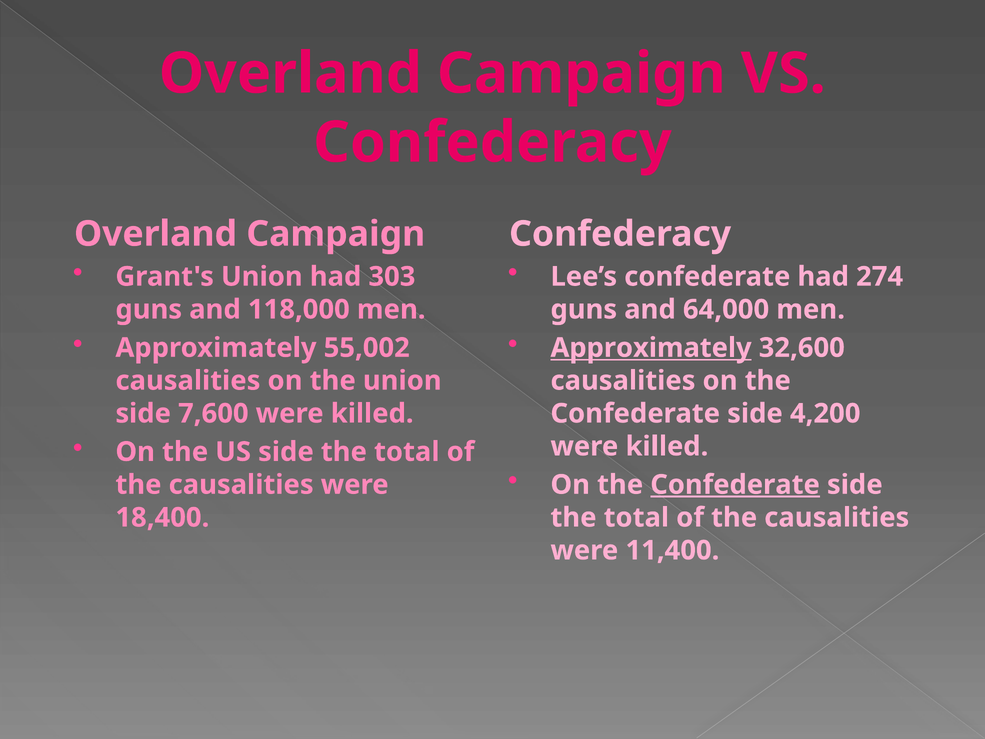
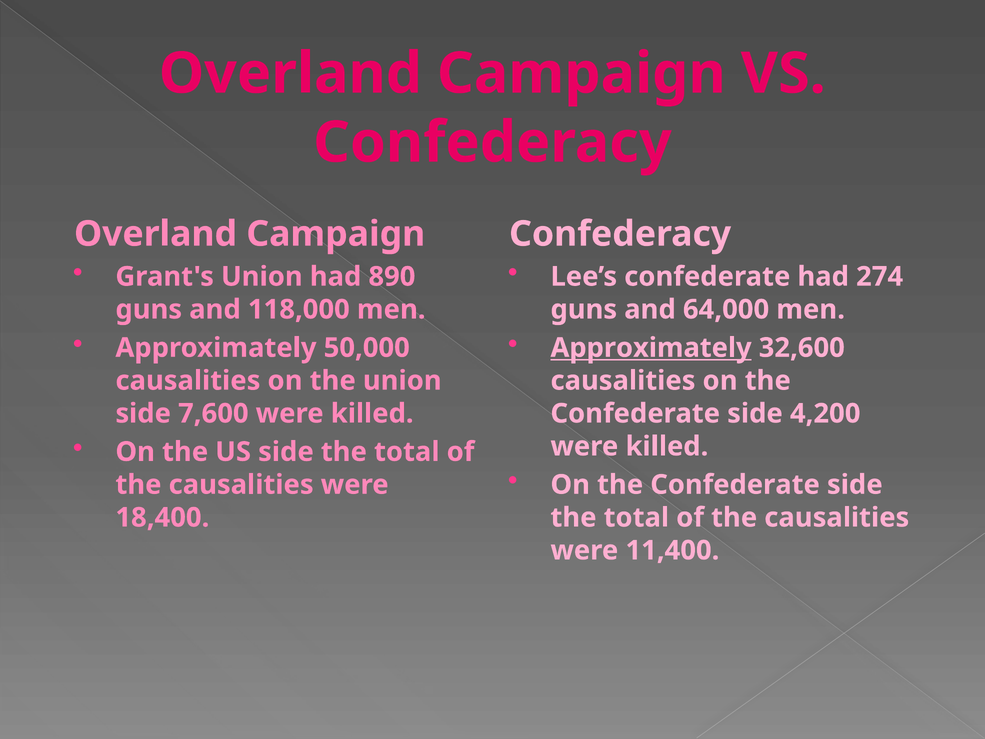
303: 303 -> 890
55,002: 55,002 -> 50,000
Confederate at (735, 485) underline: present -> none
